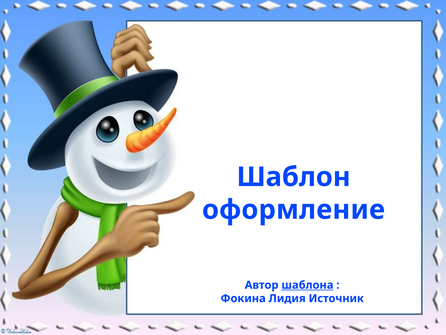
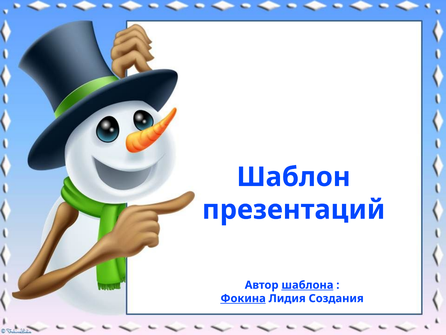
оформление: оформление -> презентаций
Фокина underline: none -> present
Источник: Источник -> Создания
